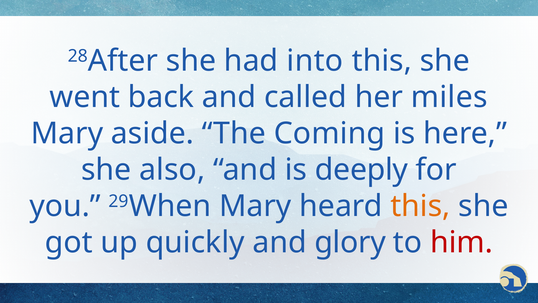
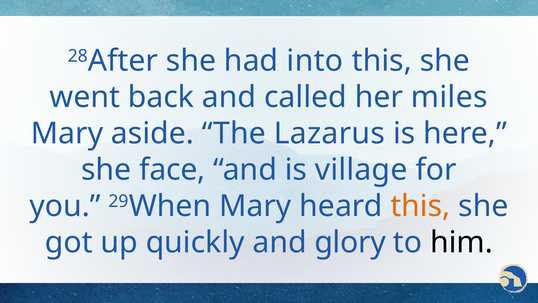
Coming: Coming -> Lazarus
also: also -> face
deeply: deeply -> village
him colour: red -> black
